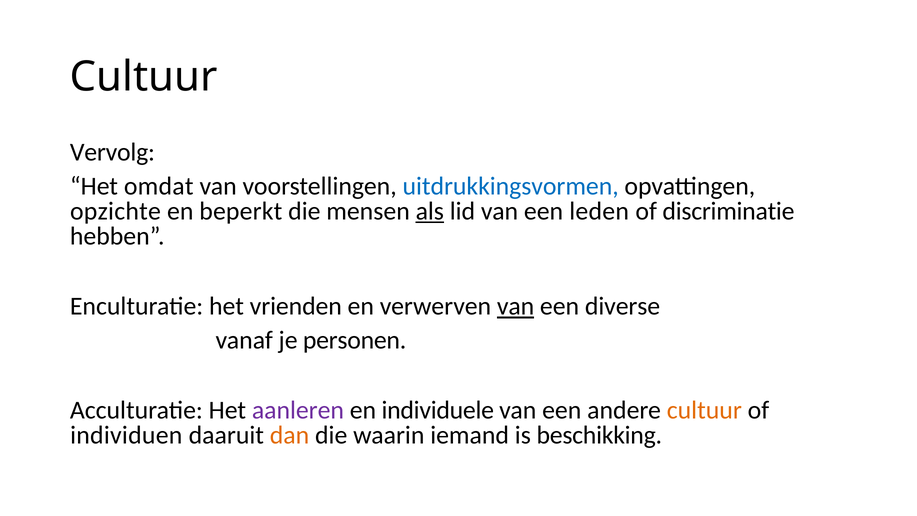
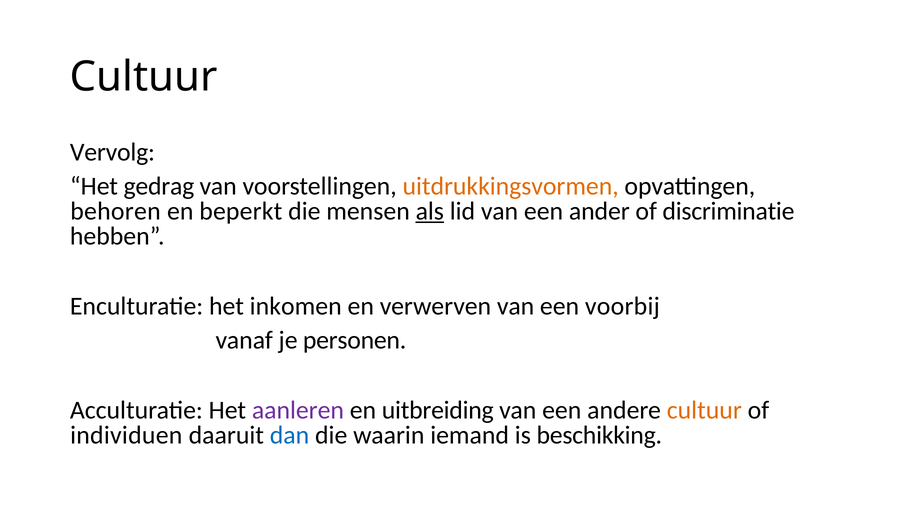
omdat: omdat -> gedrag
uitdrukkingsvormen colour: blue -> orange
opzichte: opzichte -> behoren
leden: leden -> ander
vrienden: vrienden -> inkomen
van at (516, 306) underline: present -> none
diverse: diverse -> voorbij
individuele: individuele -> uitbreiding
dan colour: orange -> blue
